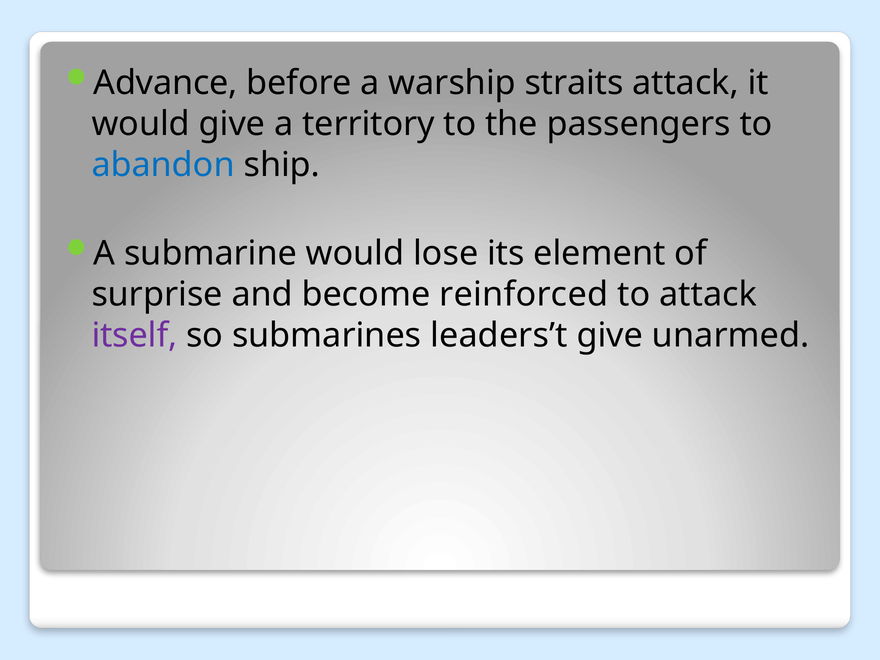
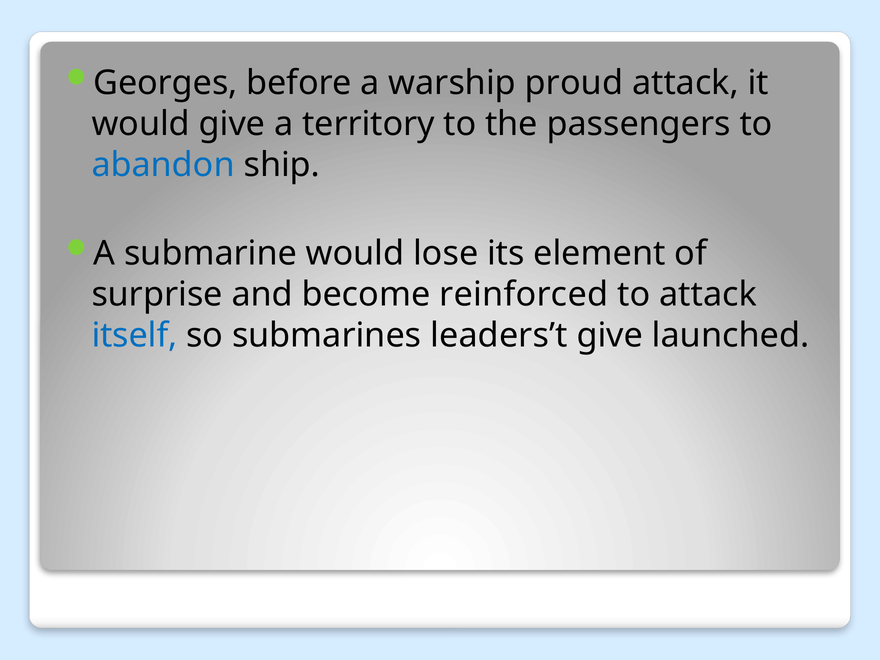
Advance: Advance -> Georges
straits: straits -> proud
itself colour: purple -> blue
unarmed: unarmed -> launched
